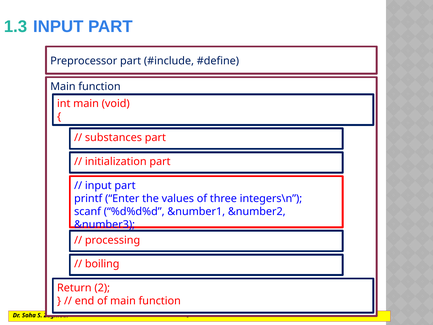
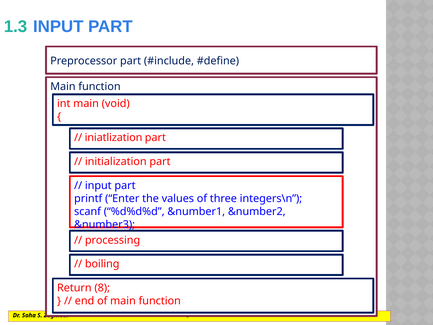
substances: substances -> iniatlization
2: 2 -> 8
